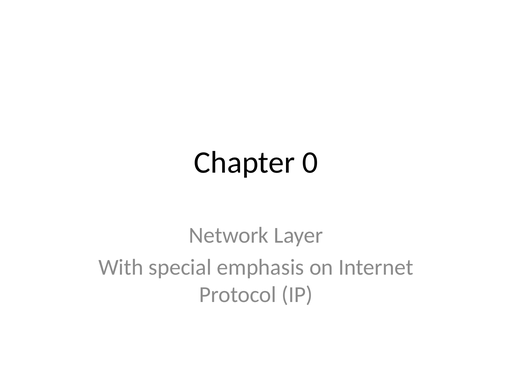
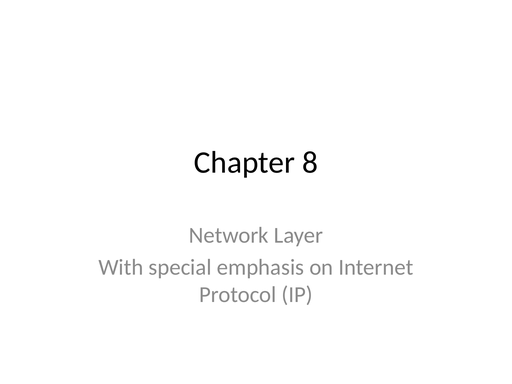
0: 0 -> 8
